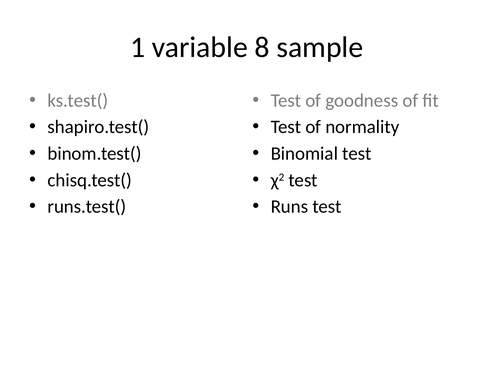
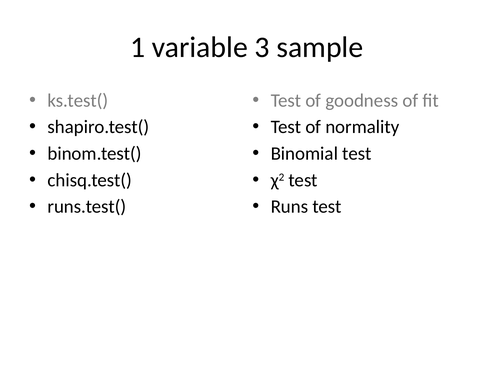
8: 8 -> 3
